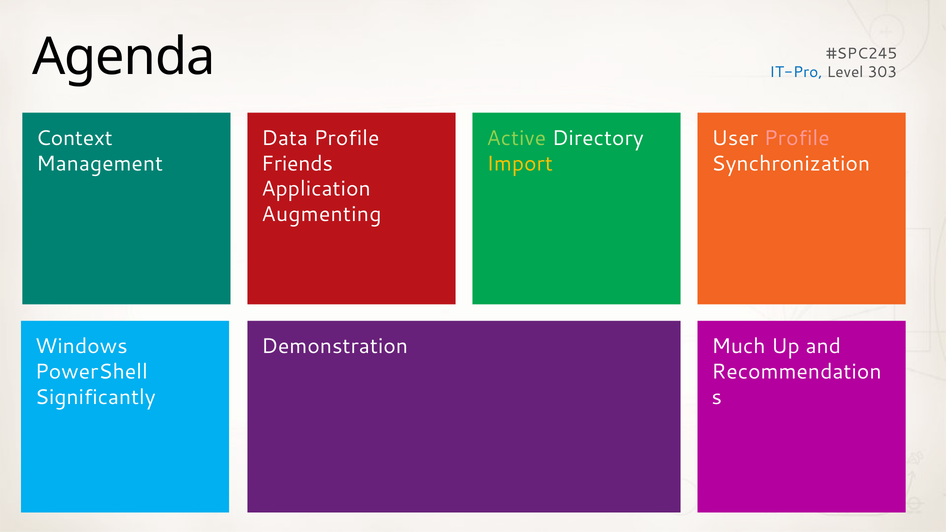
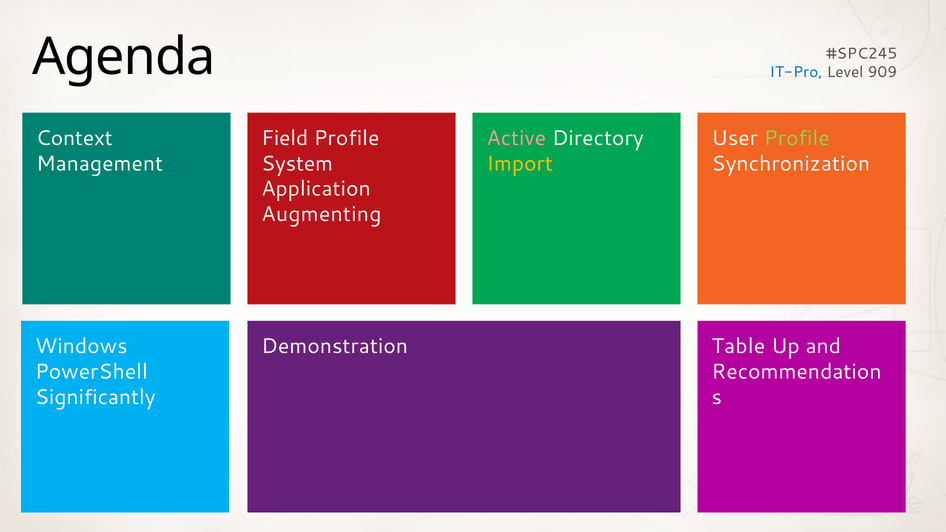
303: 303 -> 909
Data: Data -> Field
Active colour: light green -> pink
Profile at (797, 138) colour: pink -> light green
Friends: Friends -> System
Much: Much -> Table
